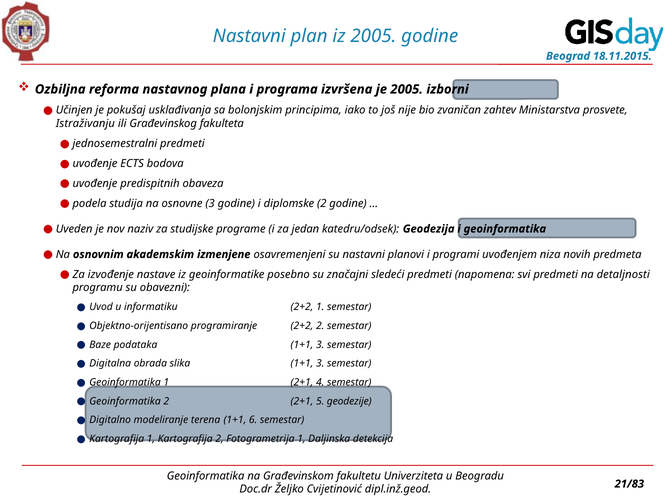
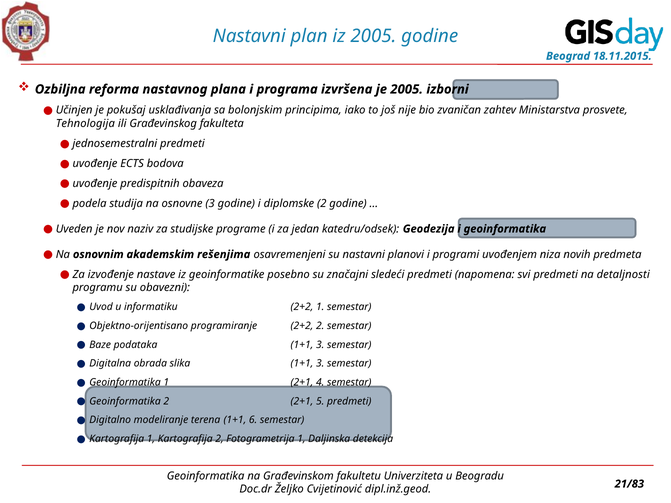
Istraživanju: Istraživanju -> Tehnologija
izmenjene: izmenjene -> rešenjima
5 geodezije: geodezije -> predmeti
